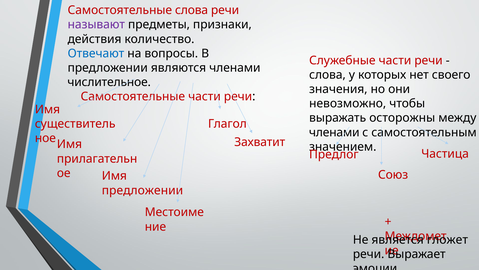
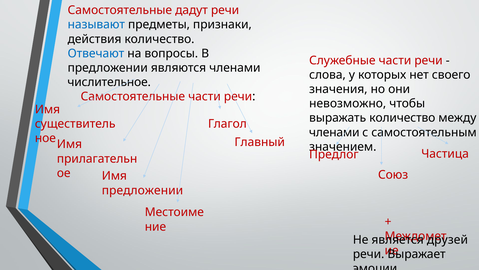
Самостоятельные слова: слова -> дадут
называют colour: purple -> blue
выражать осторожны: осторожны -> количество
Захватит: Захватит -> Главный
гложет: гложет -> друзей
